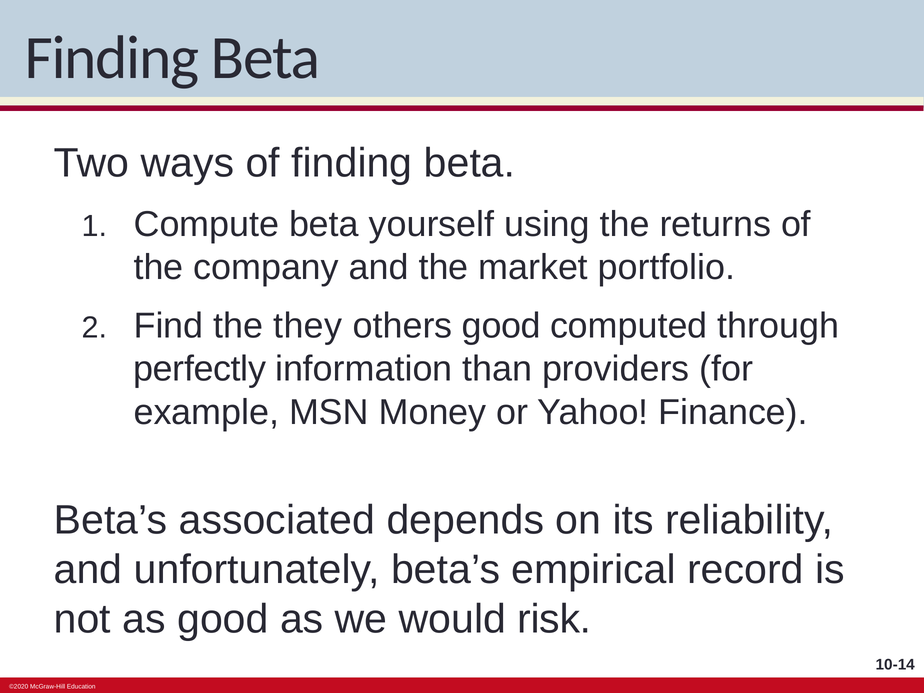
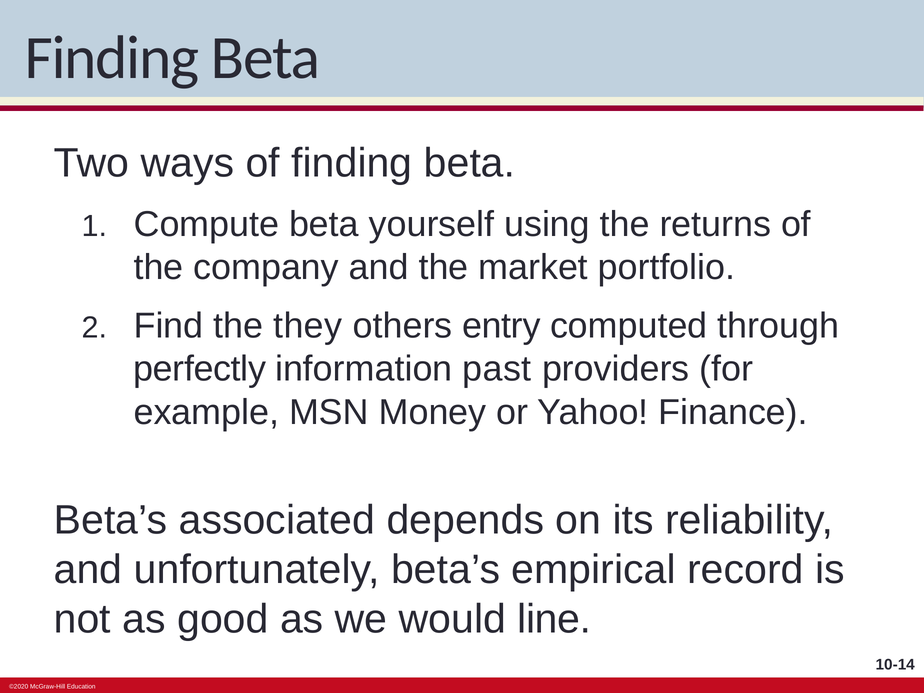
others good: good -> entry
than: than -> past
risk: risk -> line
